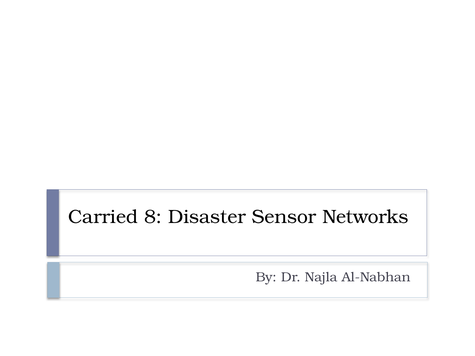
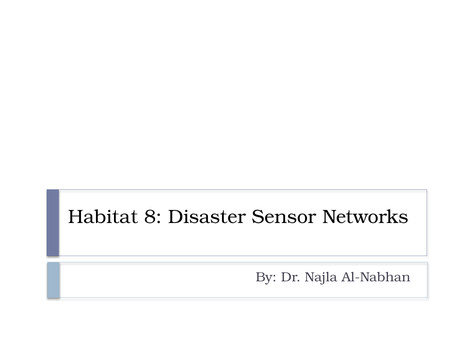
Carried: Carried -> Habitat
